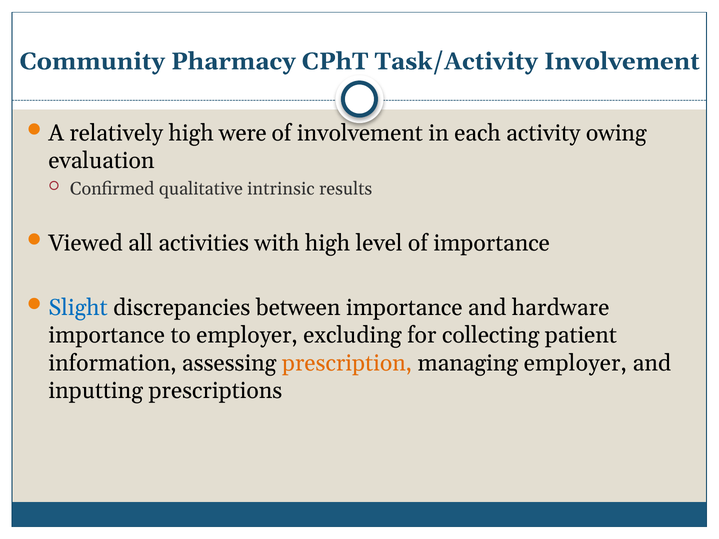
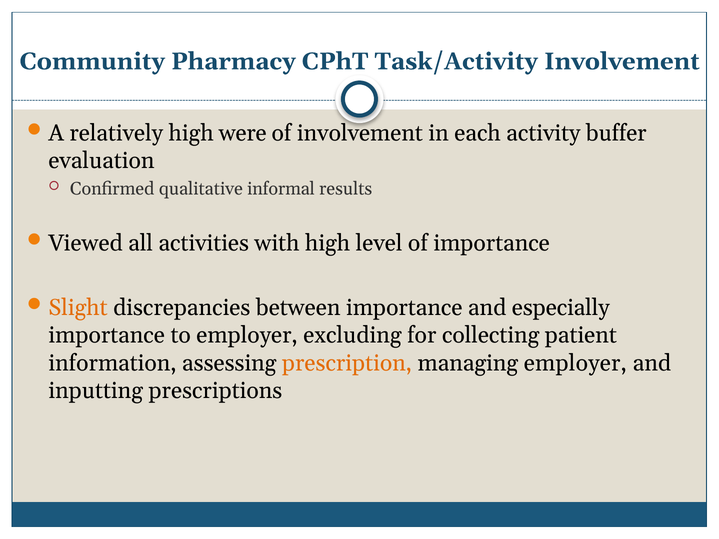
owing: owing -> buffer
intrinsic: intrinsic -> informal
Slight colour: blue -> orange
hardware: hardware -> especially
